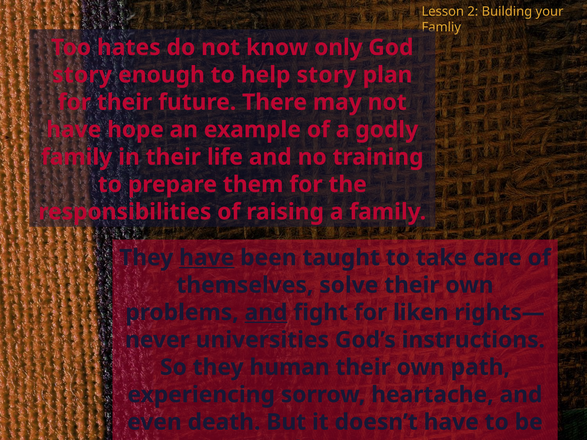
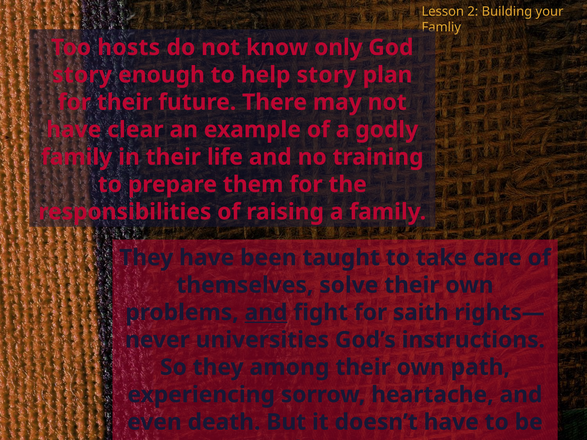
hates: hates -> hosts
hope: hope -> clear
have at (207, 258) underline: present -> none
liken: liken -> saith
human: human -> among
